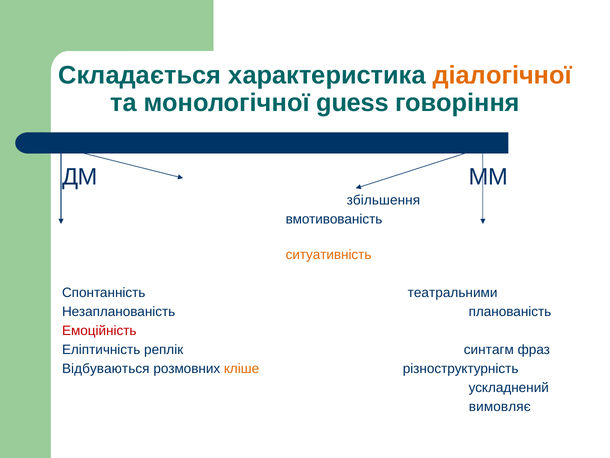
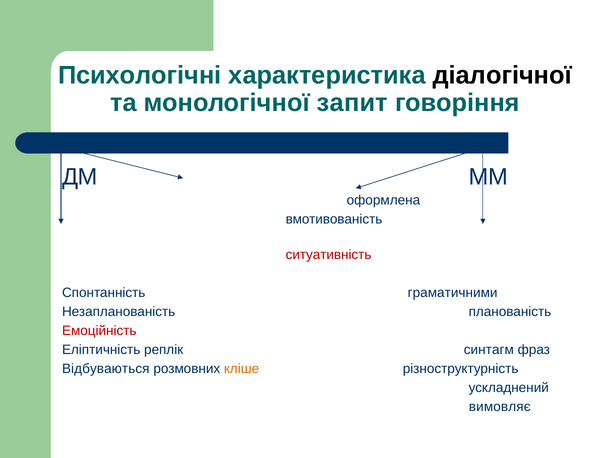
Складається: Складається -> Психологічні
діалогічної colour: orange -> black
guess: guess -> запит
збільшення: збільшення -> оформлена
ситуативність colour: orange -> red
театральними: театральними -> граматичними
